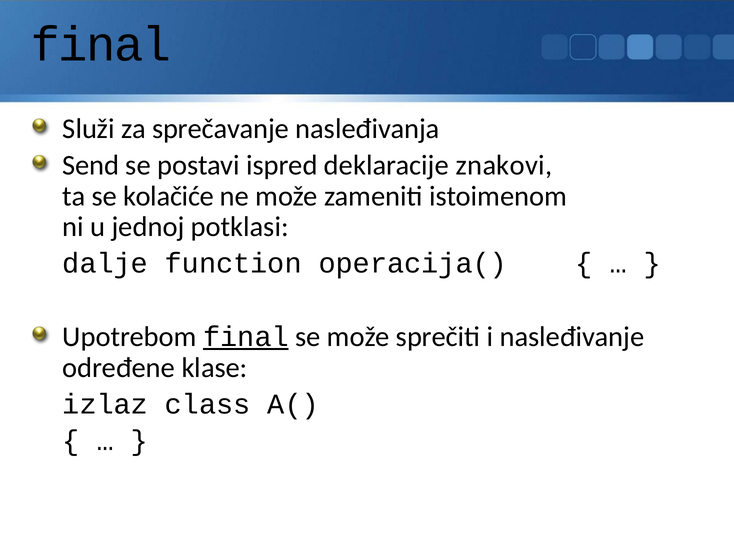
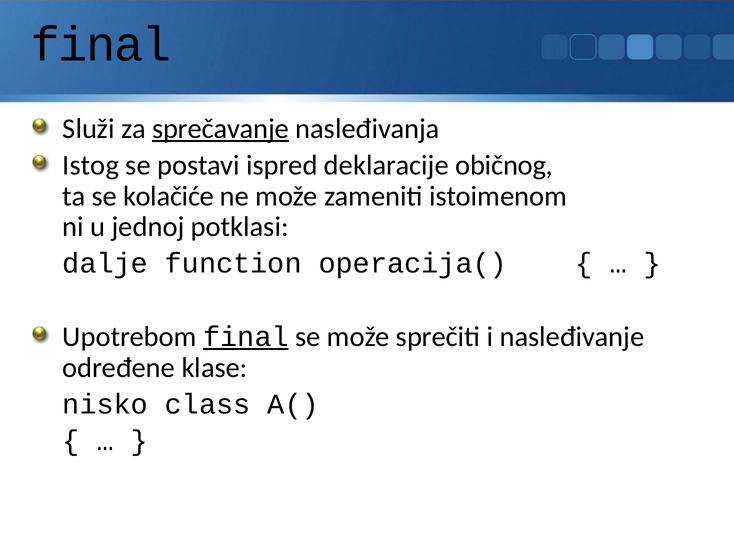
sprečavanje underline: none -> present
Send: Send -> Istog
znakovi: znakovi -> običnog
izlaz: izlaz -> nisko
